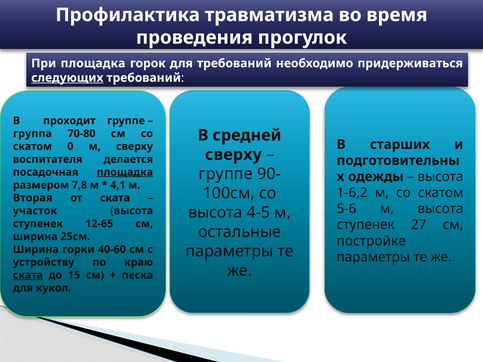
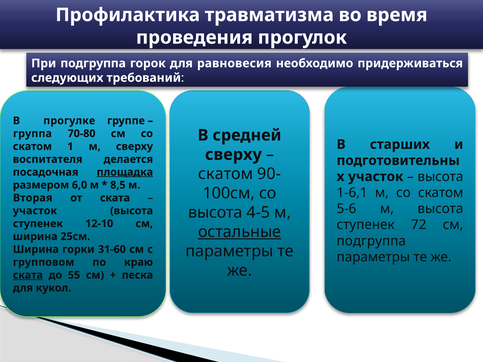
При площадка: площадка -> подгруппа
для требований: требований -> равновесия
следующих underline: present -> none
проходит: проходит -> прогулке
0: 0 -> 1
группе at (226, 174): группе -> скатом
одежды at (376, 177): одежды -> участок
7,8: 7,8 -> 6,0
4,1: 4,1 -> 8,5
1-6,2: 1-6,2 -> 1-6,1
27: 27 -> 72
12-65: 12-65 -> 12-10
остальные underline: none -> present
постройке at (371, 241): постройке -> подгруппа
40-60: 40-60 -> 31-60
устройству: устройству -> групповом
15: 15 -> 55
